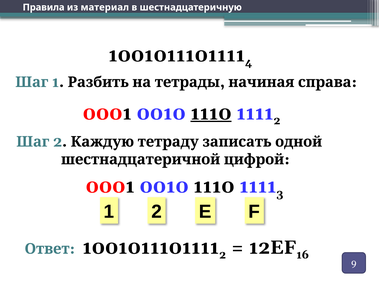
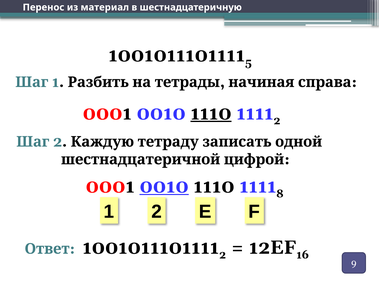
Правила: Правила -> Перенос
4: 4 -> 5
0010 at (164, 186) underline: none -> present
3: 3 -> 8
